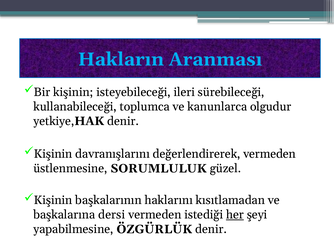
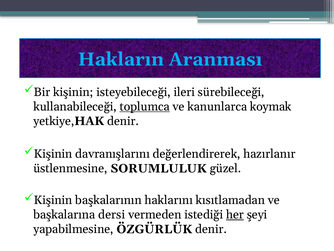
toplumca underline: none -> present
olgudur: olgudur -> koymak
değerlendirerek vermeden: vermeden -> hazırlanır
